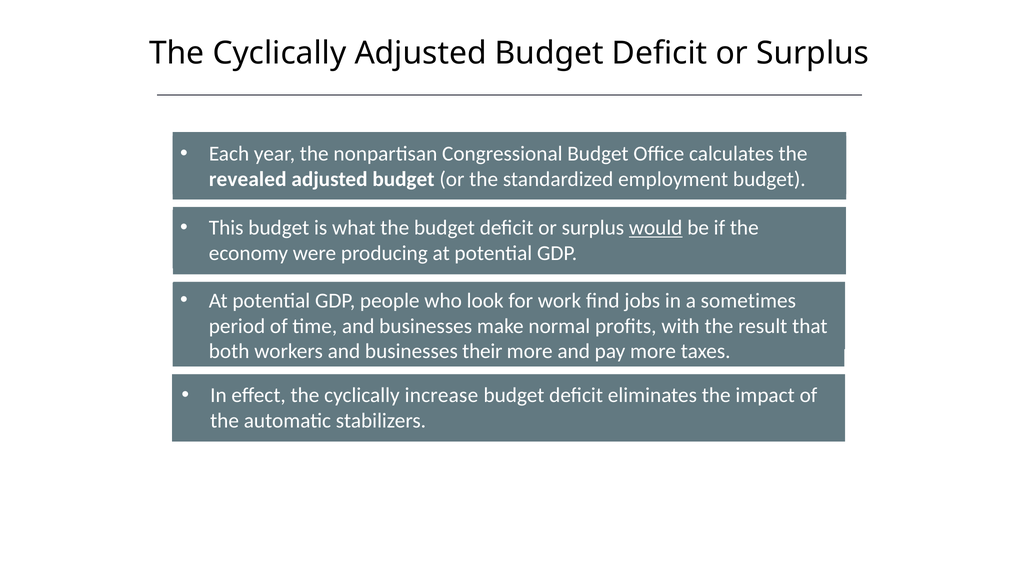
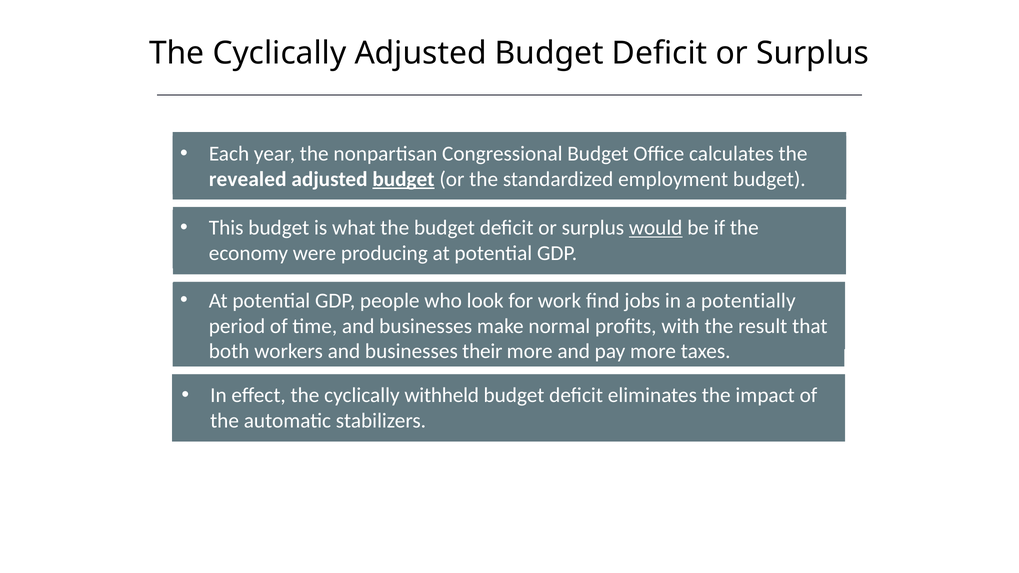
budget at (403, 179) underline: none -> present
sometimes: sometimes -> potentially
increase: increase -> withheld
